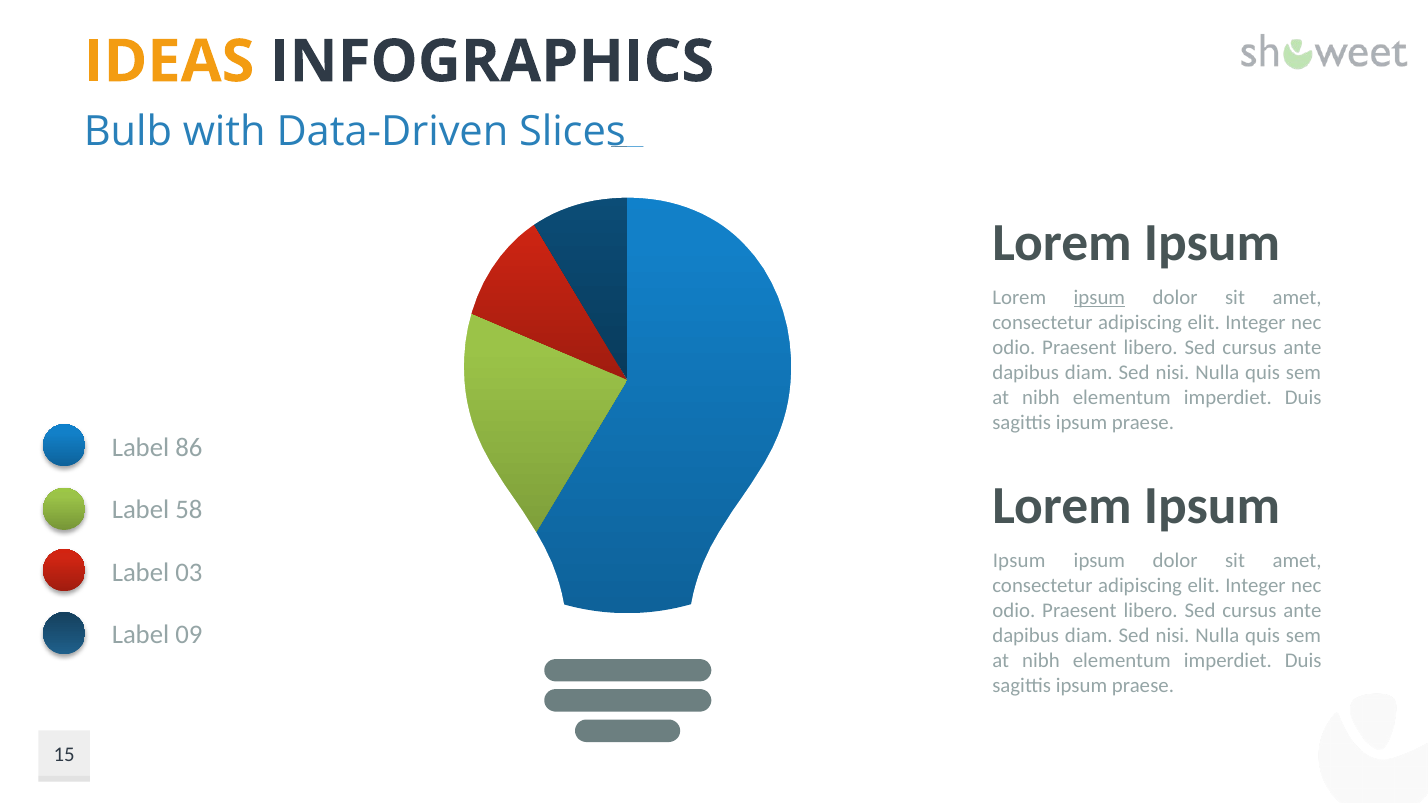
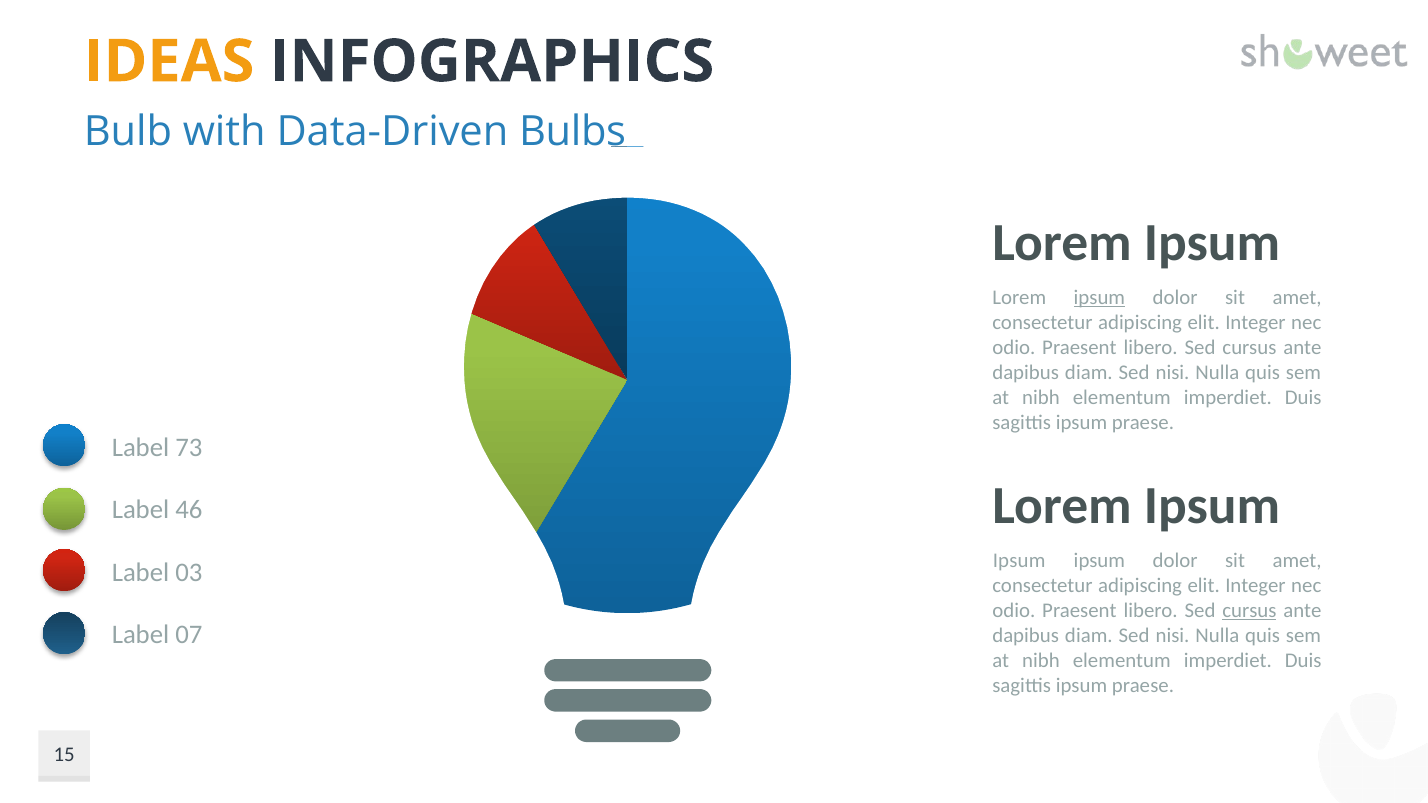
Slices: Slices -> Bulbs
86: 86 -> 73
58: 58 -> 46
cursus at (1249, 611) underline: none -> present
09: 09 -> 07
